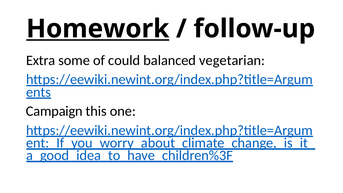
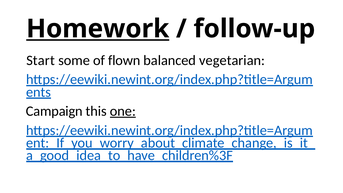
Extra: Extra -> Start
could: could -> flown
one underline: none -> present
